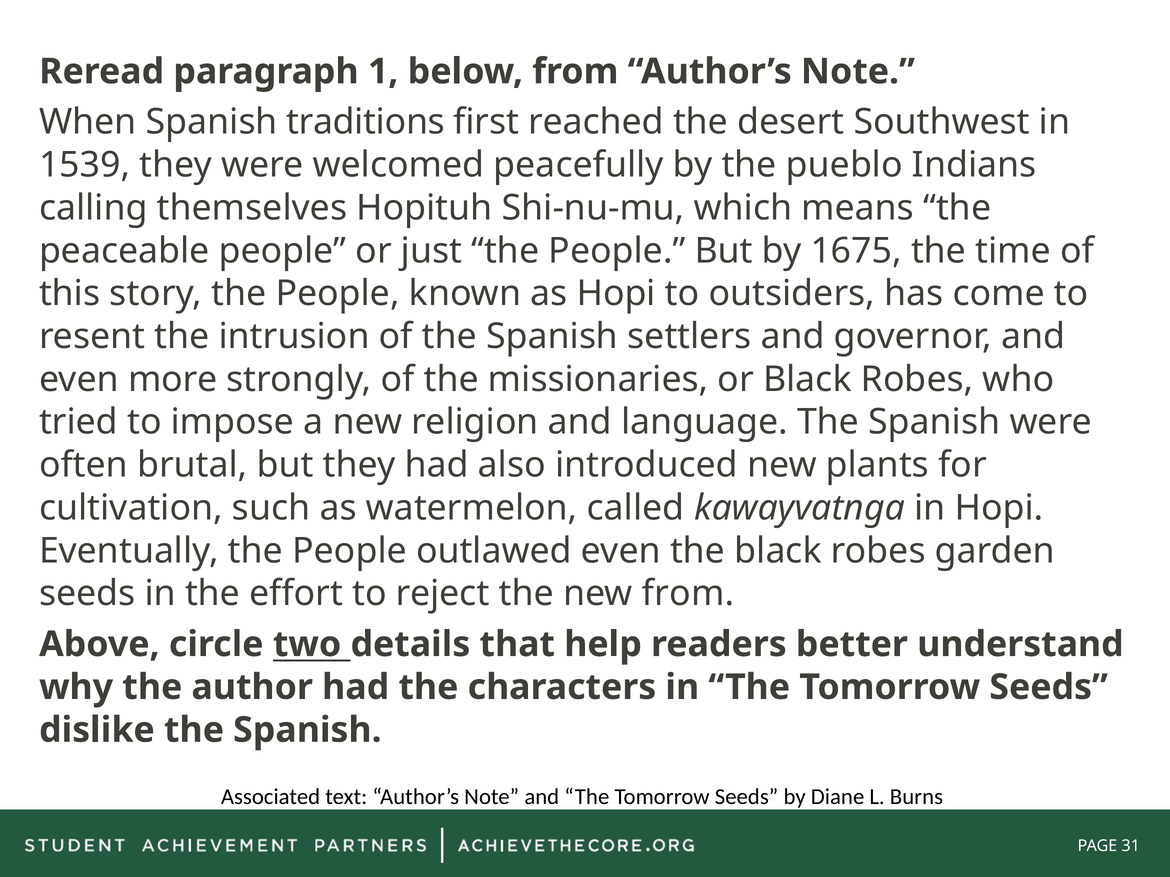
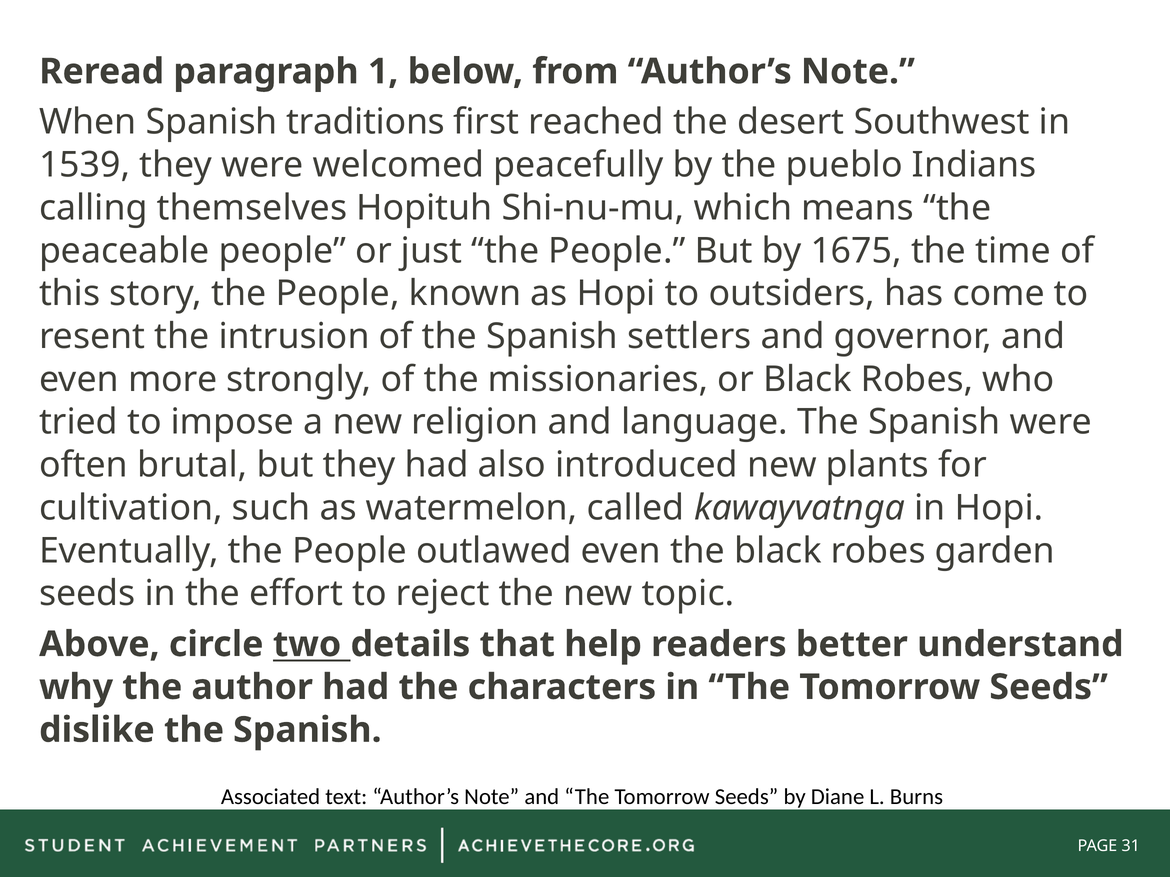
new from: from -> topic
